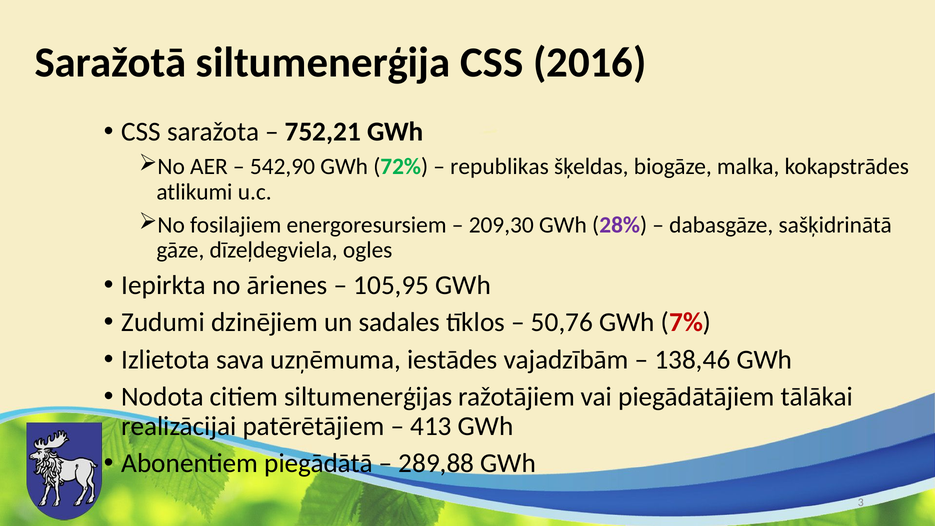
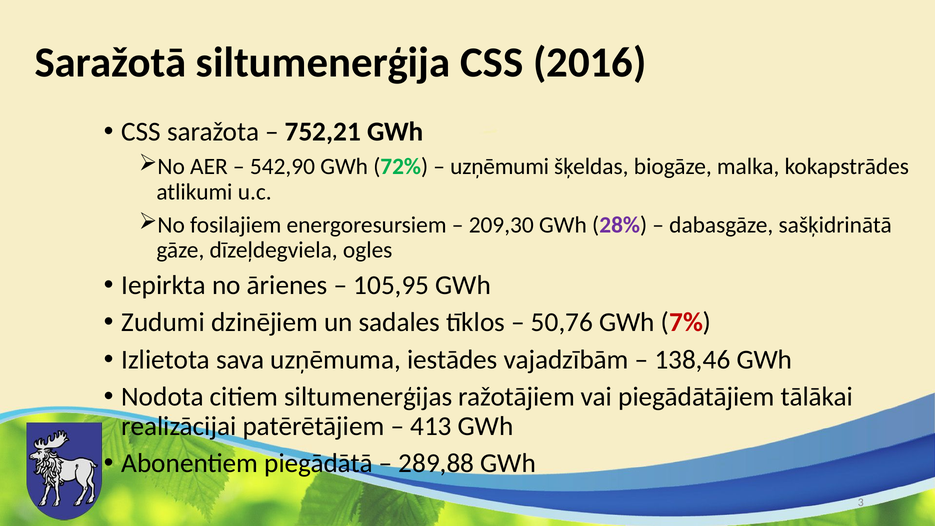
republikas: republikas -> uzņēmumi
